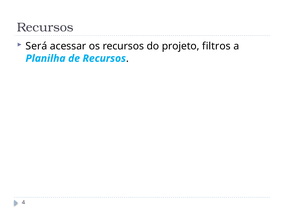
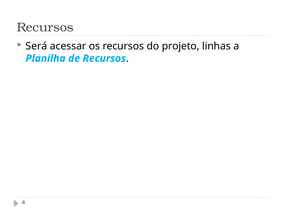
filtros: filtros -> linhas
